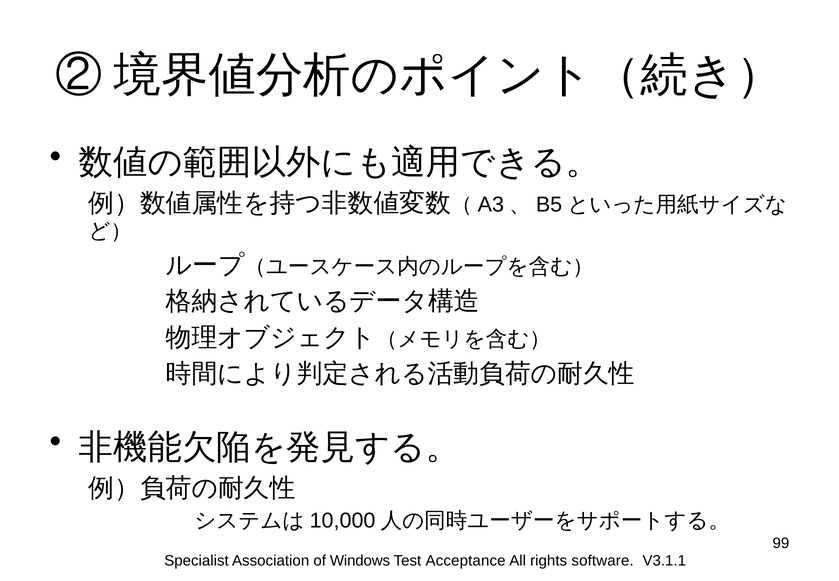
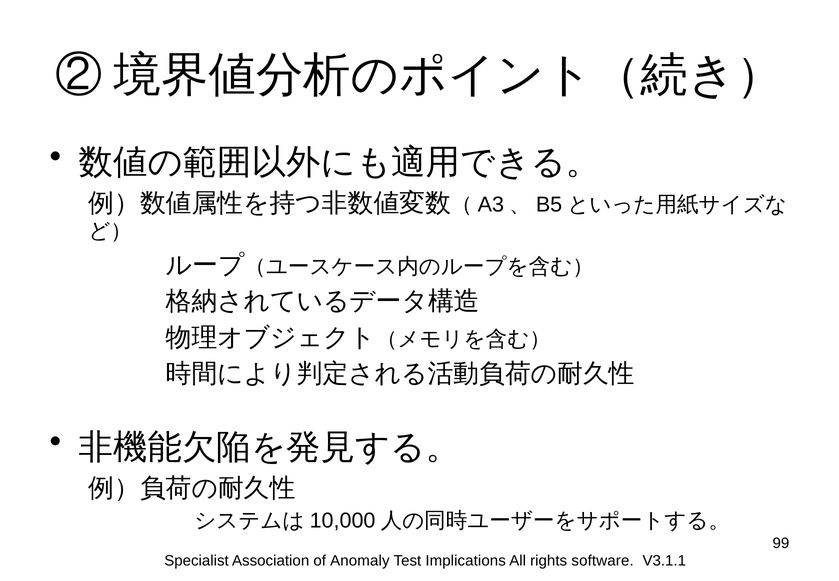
Windows: Windows -> Anomaly
Acceptance: Acceptance -> Implications
